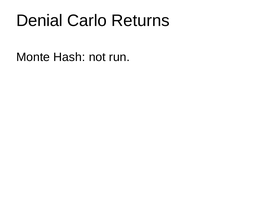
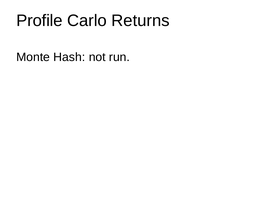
Denial: Denial -> Profile
